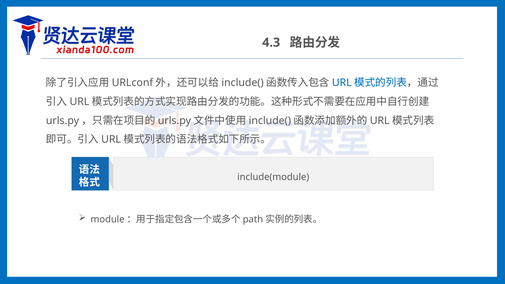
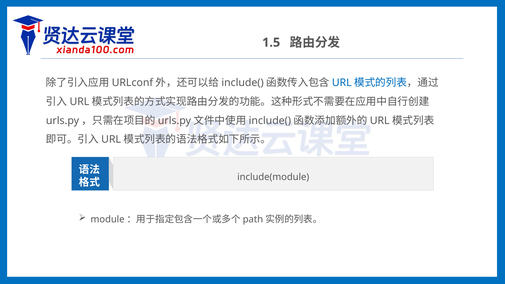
4.3: 4.3 -> 1.5
